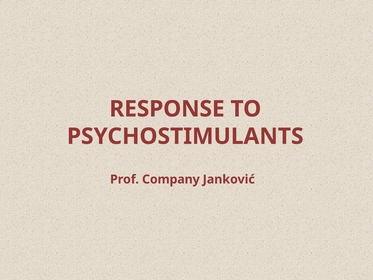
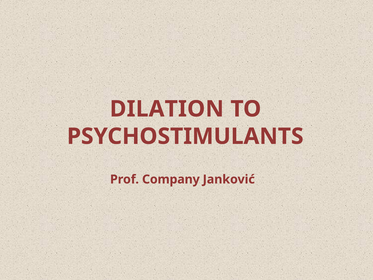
RESPONSE: RESPONSE -> DILATION
